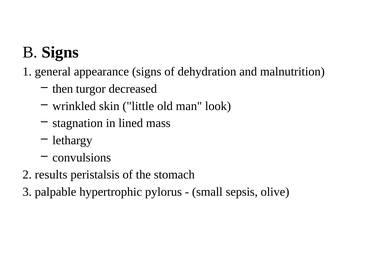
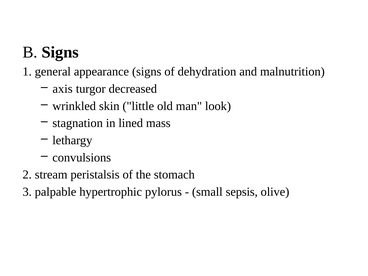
then: then -> axis
results: results -> stream
